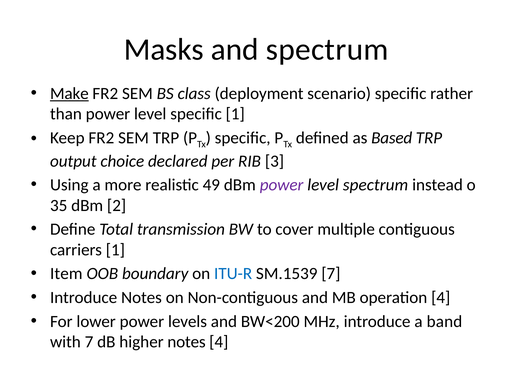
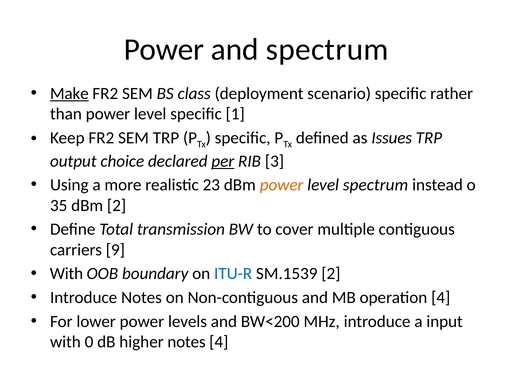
Masks at (164, 50): Masks -> Power
Based: Based -> Issues
per underline: none -> present
49: 49 -> 23
power at (282, 185) colour: purple -> orange
carriers 1: 1 -> 9
Item at (66, 274): Item -> With
SM.1539 7: 7 -> 2
band: band -> input
with 7: 7 -> 0
